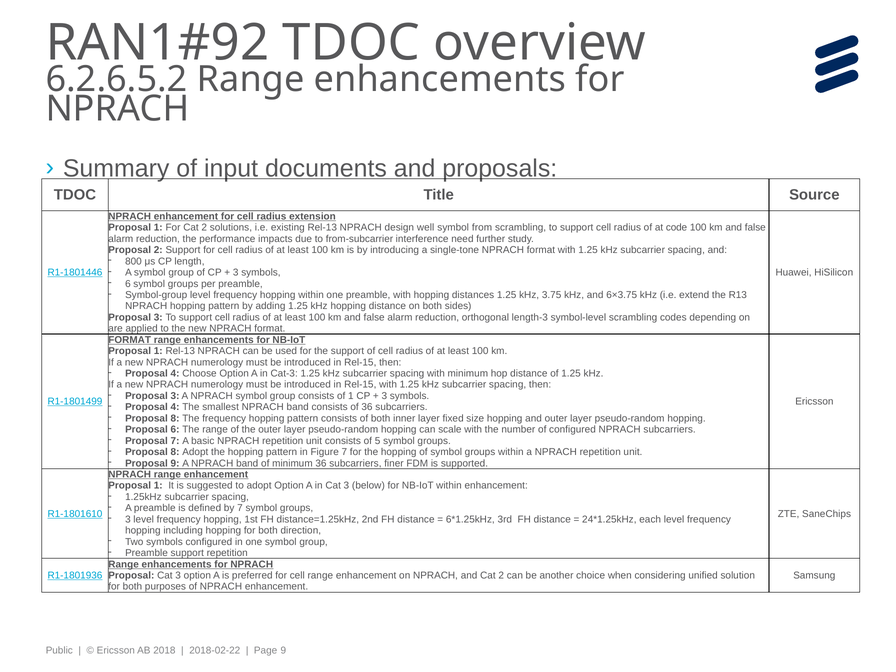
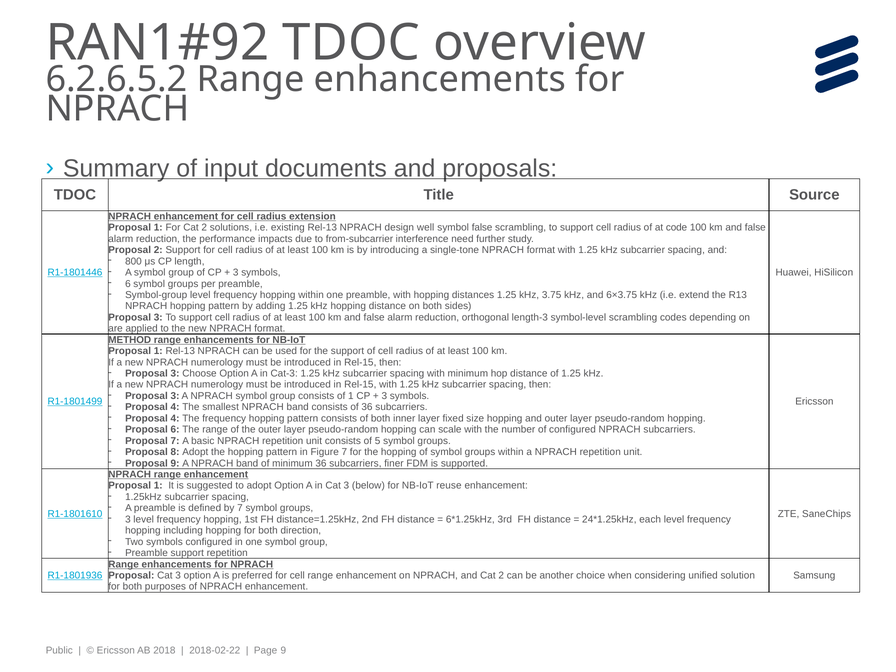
symbol from: from -> false
FORMAT at (130, 340): FORMAT -> METHOD
4 at (175, 373): 4 -> 3
8 at (175, 418): 8 -> 4
NB-IoT within: within -> reuse
